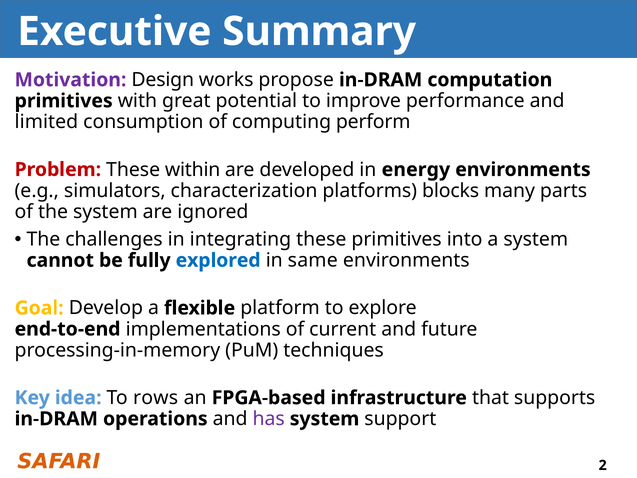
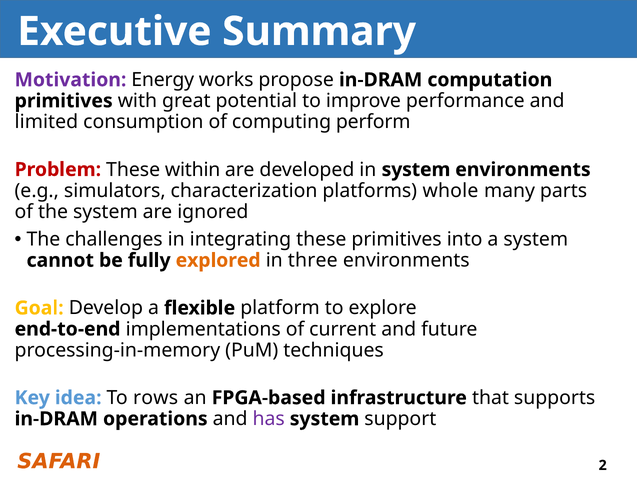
Design: Design -> Energy
in energy: energy -> system
blocks: blocks -> whole
explored colour: blue -> orange
same: same -> three
